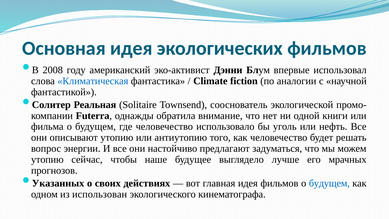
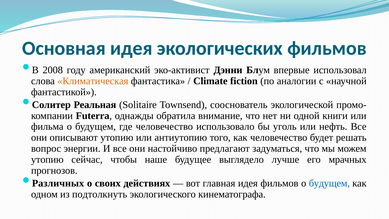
Климатическая colour: blue -> orange
Указанных: Указанных -> Различных
использован: использован -> подтолкнуть
